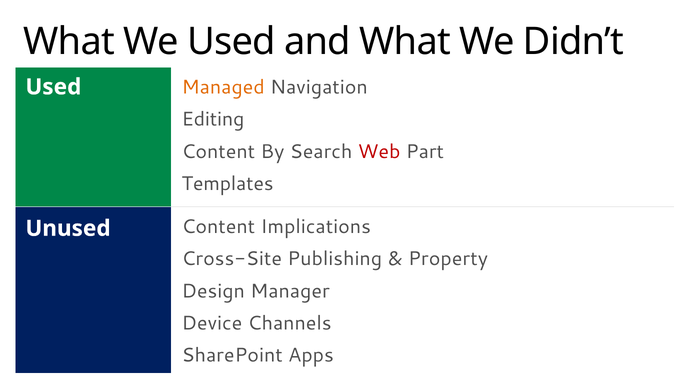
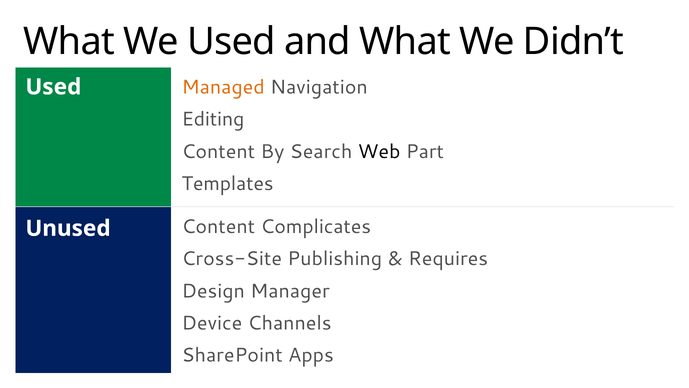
Web colour: red -> black
Implications: Implications -> Complicates
Property: Property -> Requires
